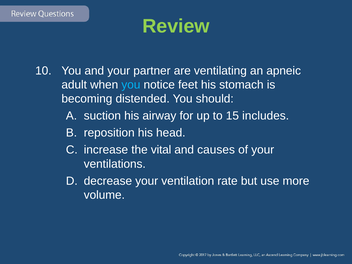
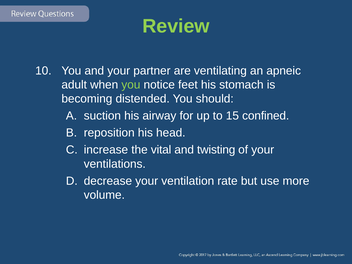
you at (131, 85) colour: light blue -> light green
includes: includes -> confined
causes: causes -> twisting
